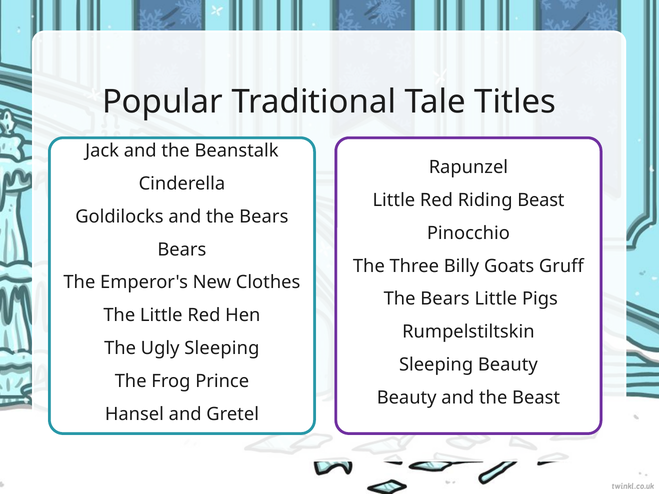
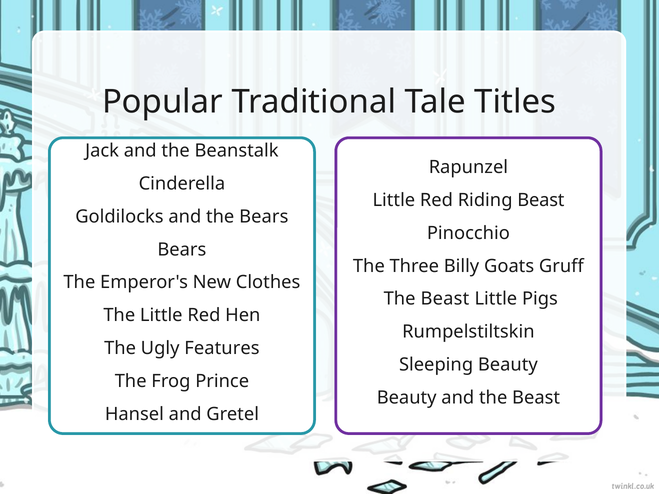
Bears at (445, 299): Bears -> Beast
Ugly Sleeping: Sleeping -> Features
